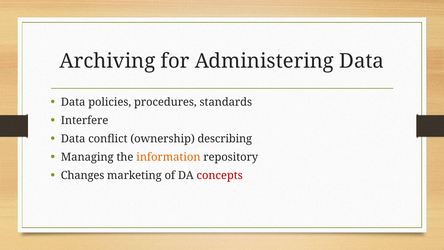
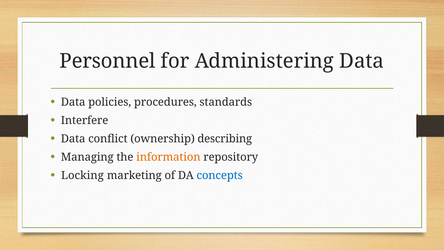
Archiving: Archiving -> Personnel
Changes: Changes -> Locking
concepts colour: red -> blue
